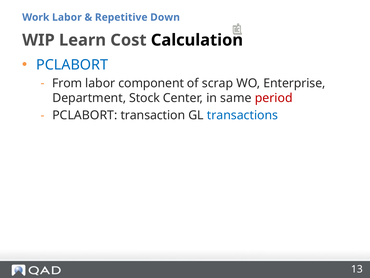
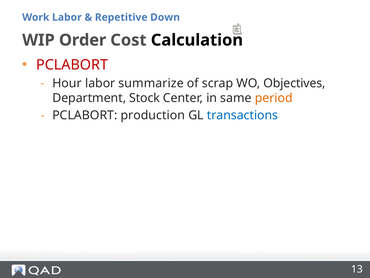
Learn: Learn -> Order
PCLABORT at (72, 65) colour: blue -> red
From: From -> Hour
component: component -> summarize
Enterprise: Enterprise -> Objectives
period colour: red -> orange
transaction: transaction -> production
